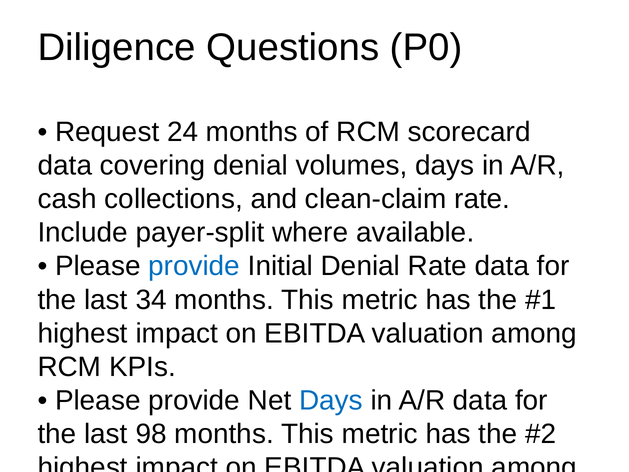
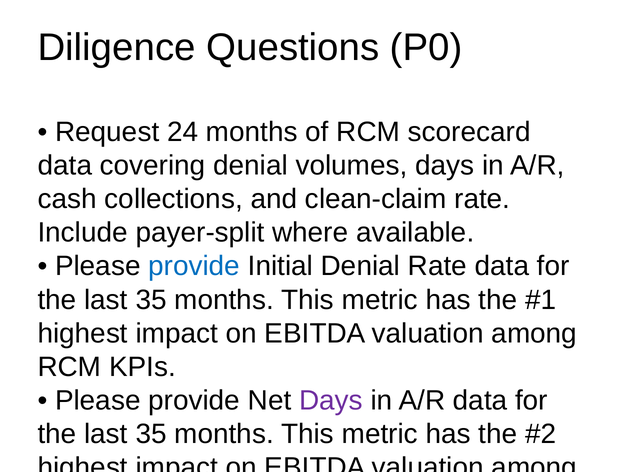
34 at (151, 300): 34 -> 35
Days at (331, 400) colour: blue -> purple
98 at (151, 434): 98 -> 35
